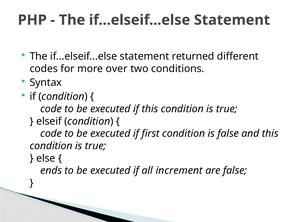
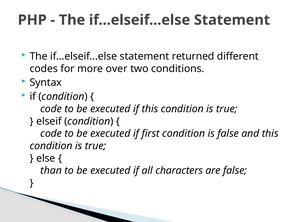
ends: ends -> than
increment: increment -> characters
